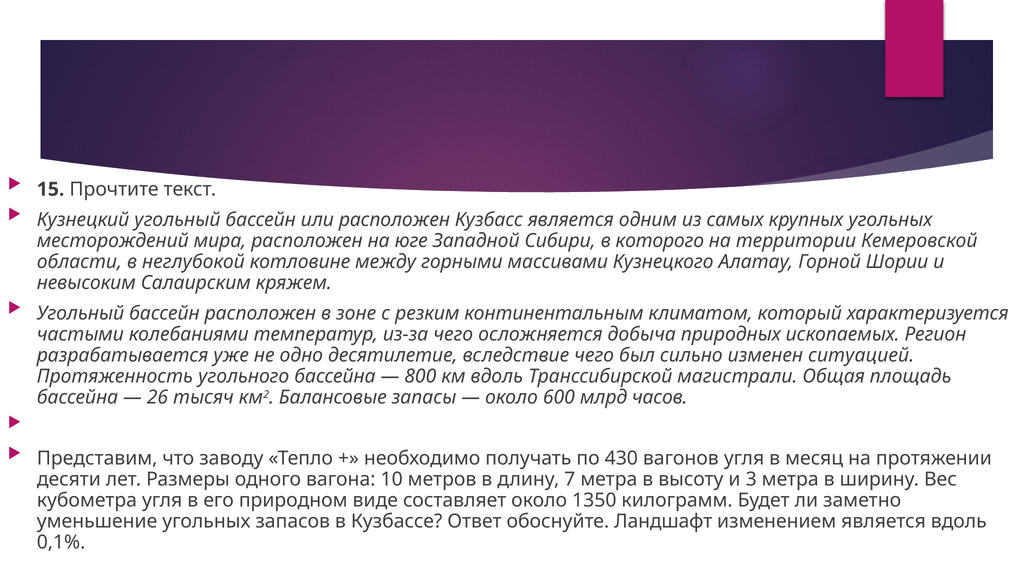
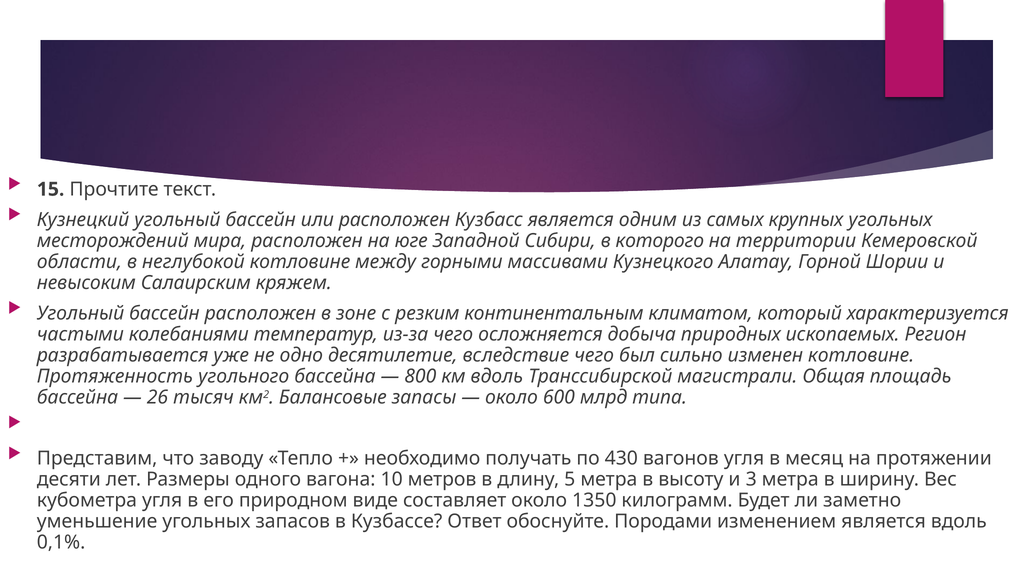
изменен ситуацией: ситуацией -> котловине
часов: часов -> типа
7: 7 -> 5
Ландшафт: Ландшафт -> Породами
